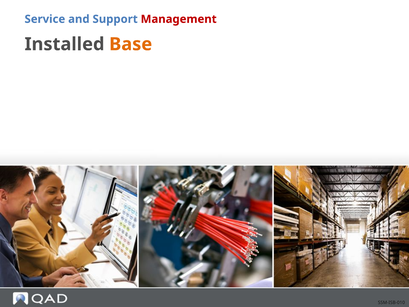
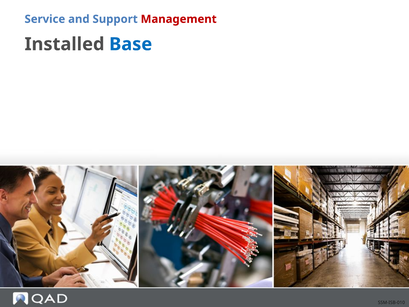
Base colour: orange -> blue
